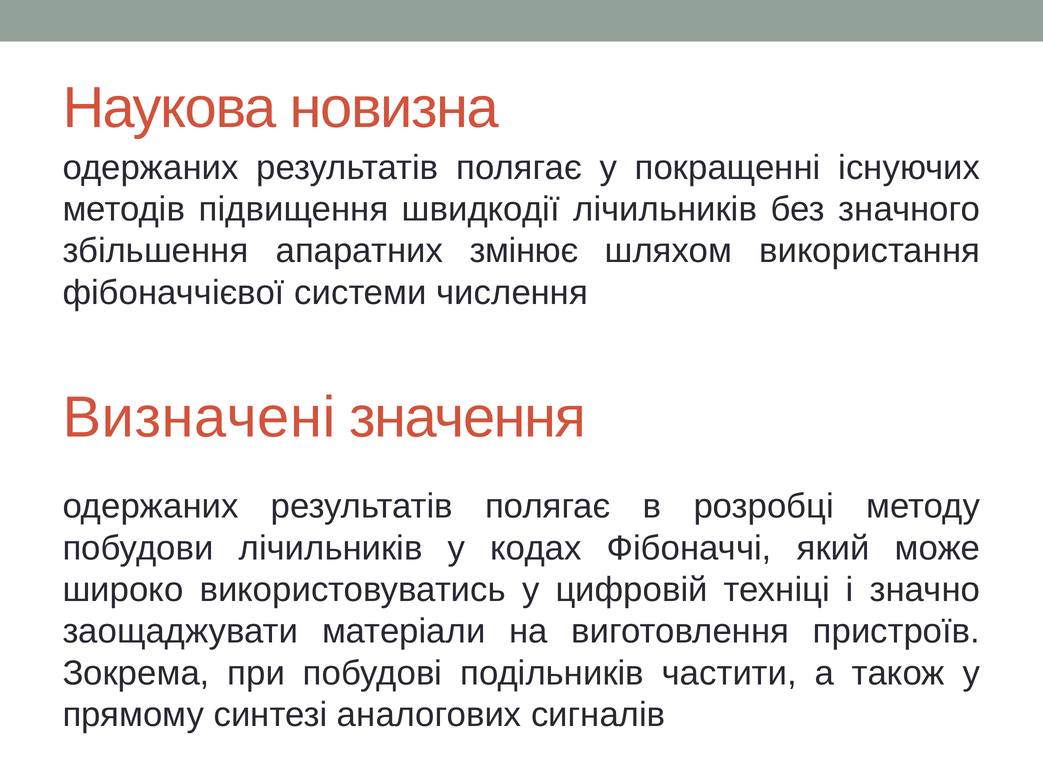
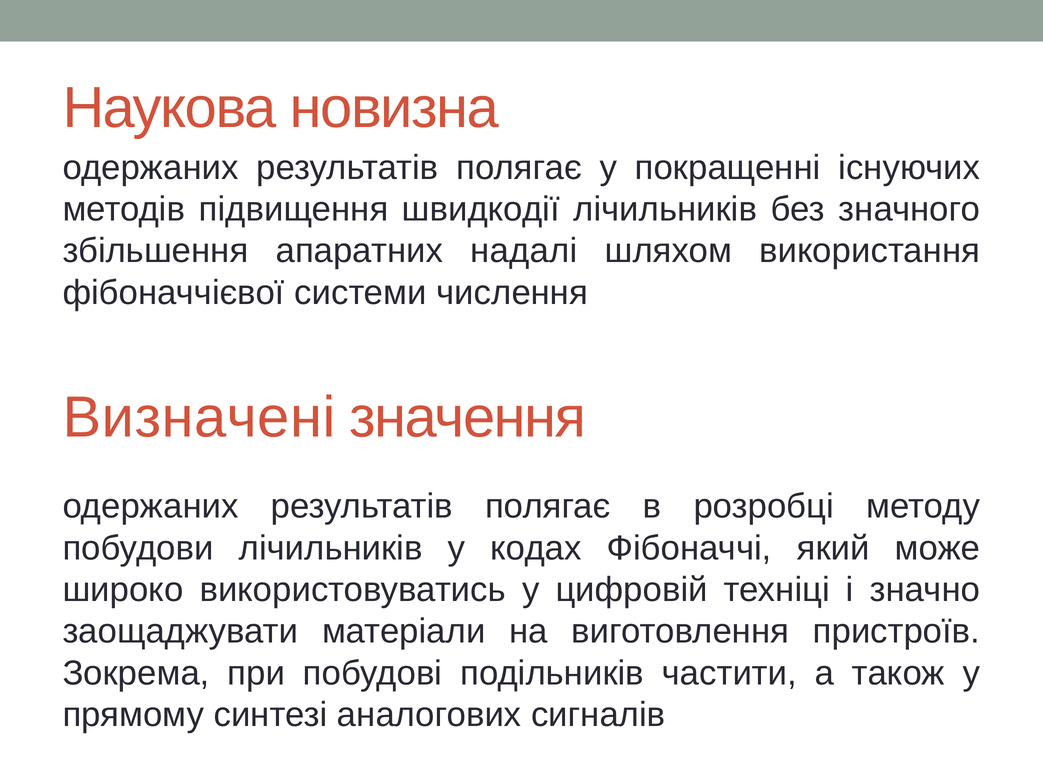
змінює: змінює -> надалі
